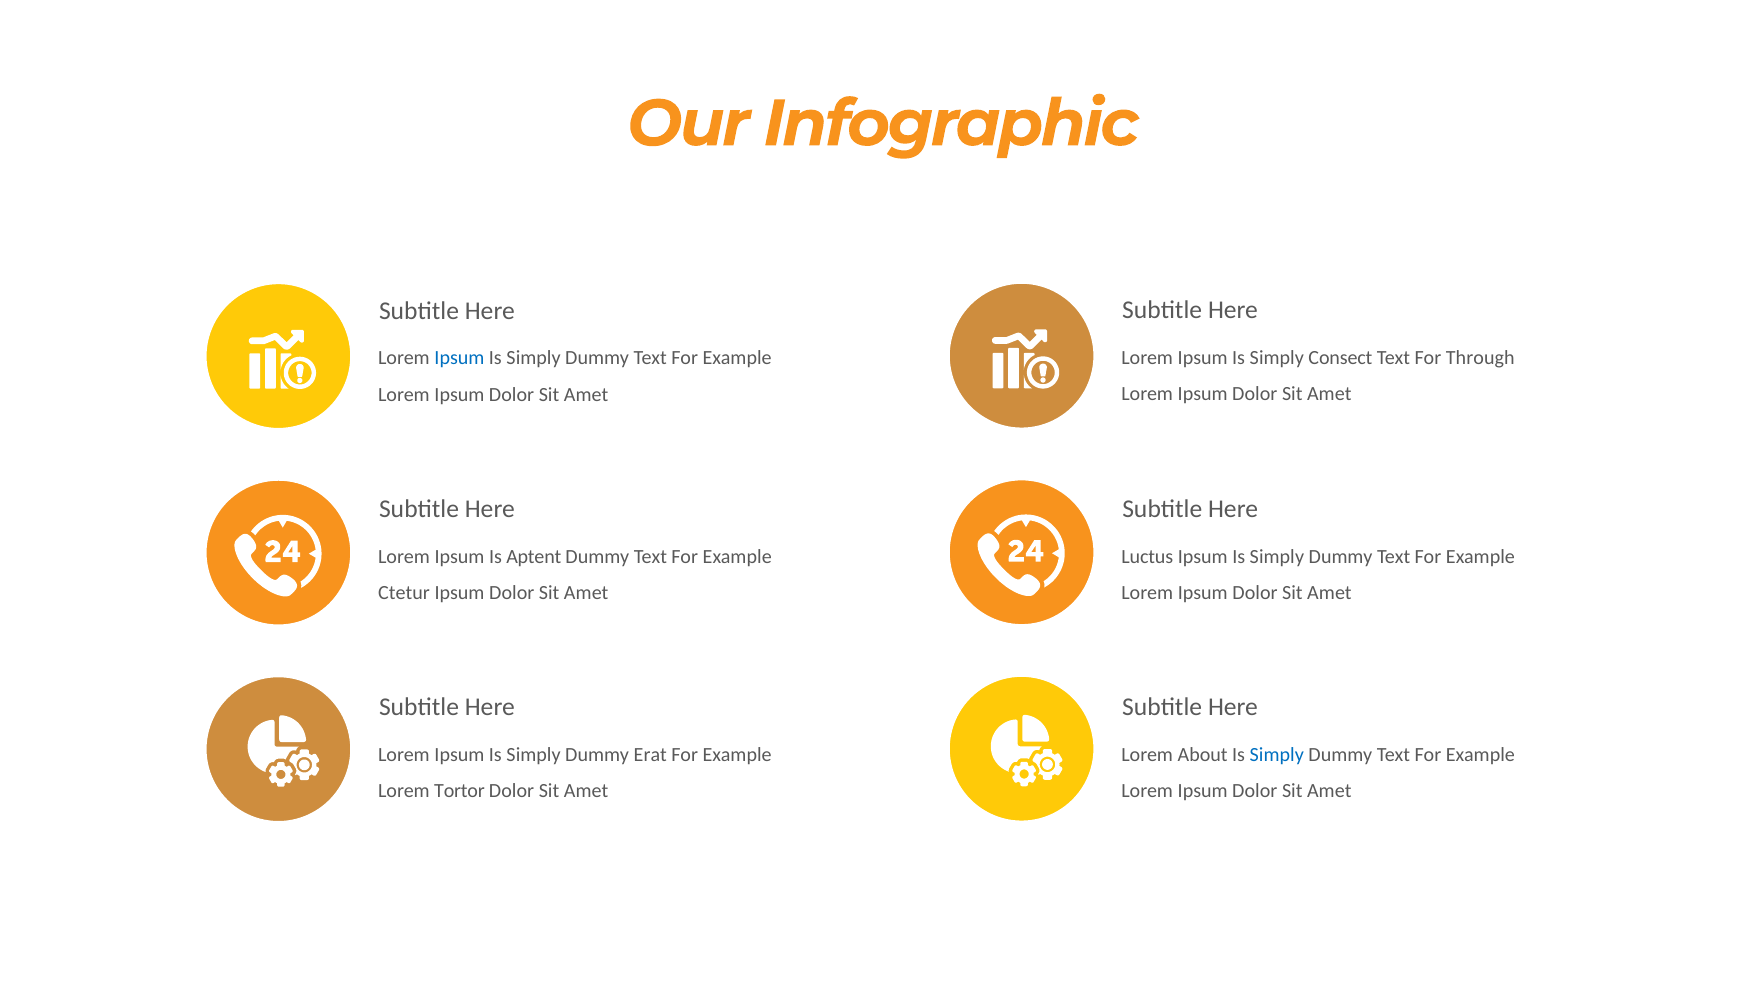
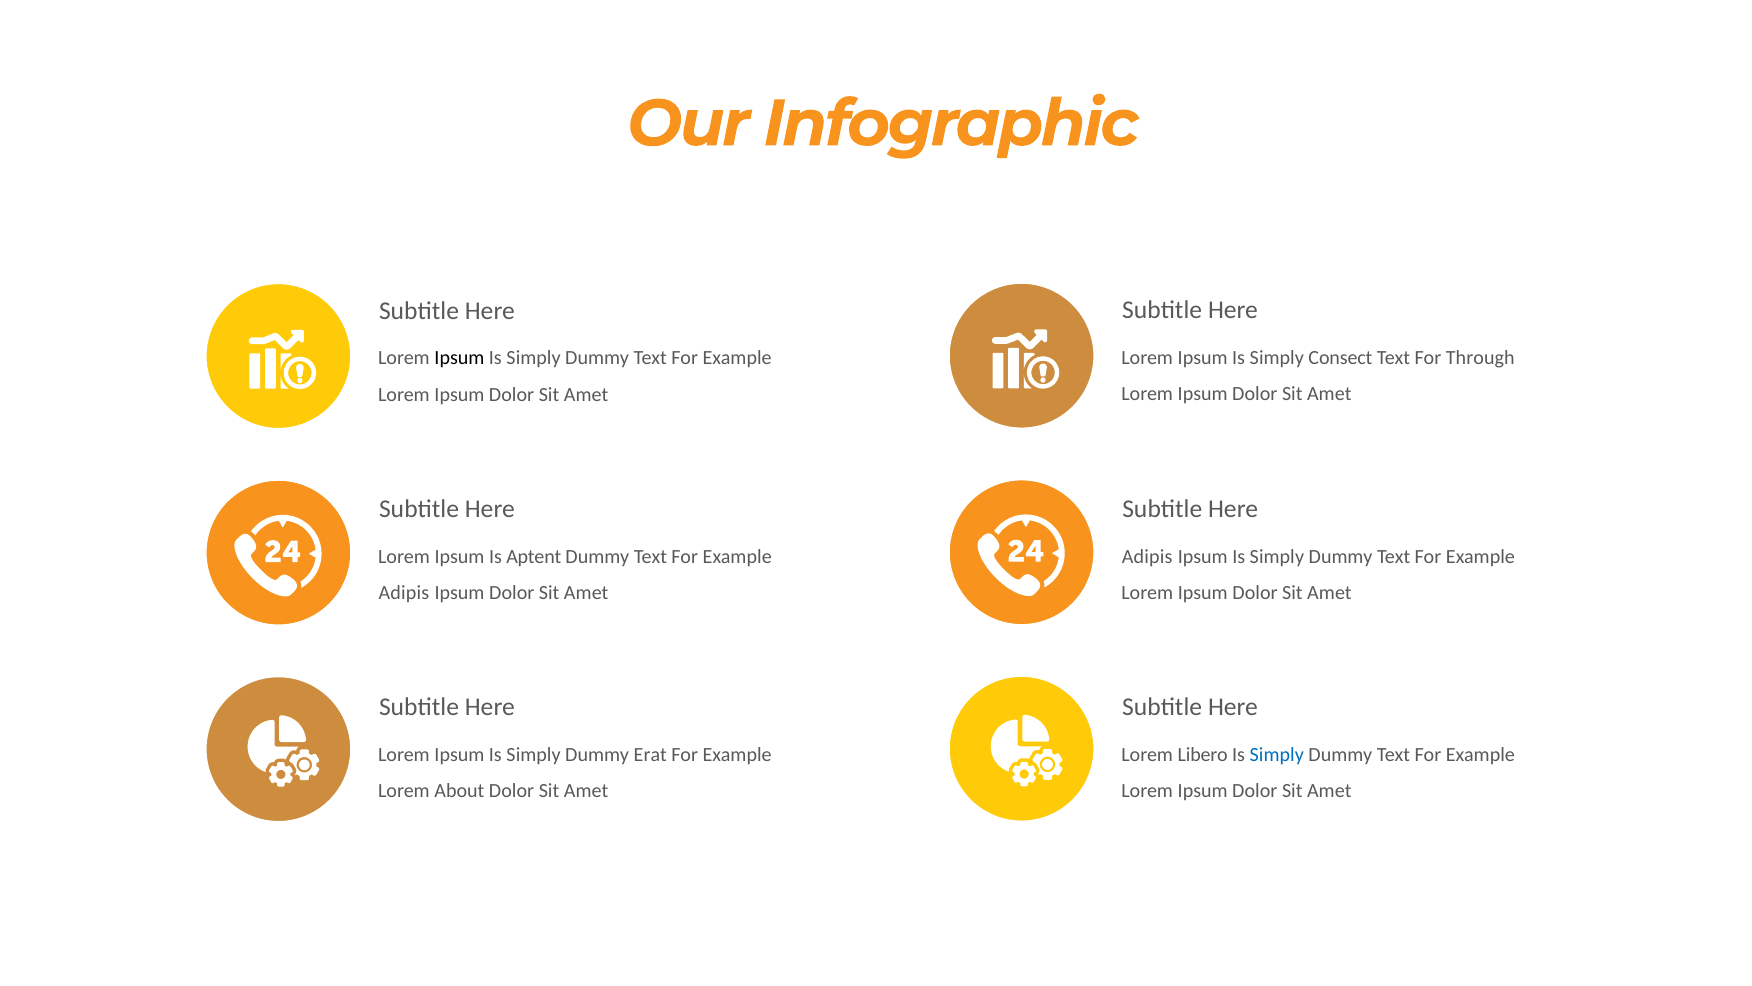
Ipsum at (459, 358) colour: blue -> black
Luctus at (1147, 556): Luctus -> Adipis
Ctetur at (404, 593): Ctetur -> Adipis
About: About -> Libero
Tortor: Tortor -> About
